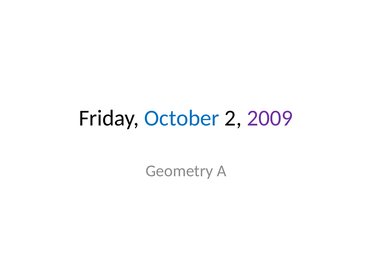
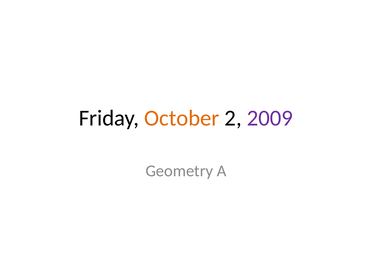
October colour: blue -> orange
